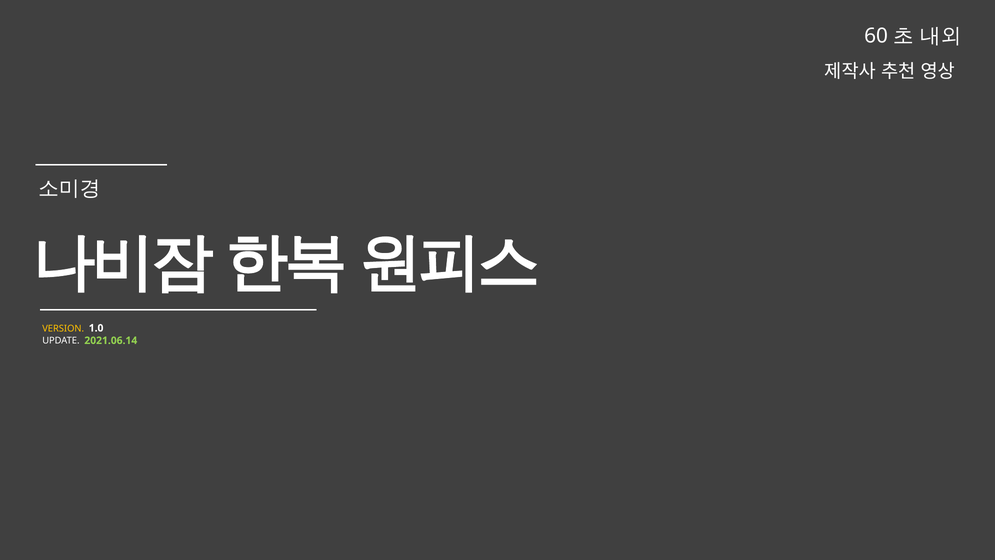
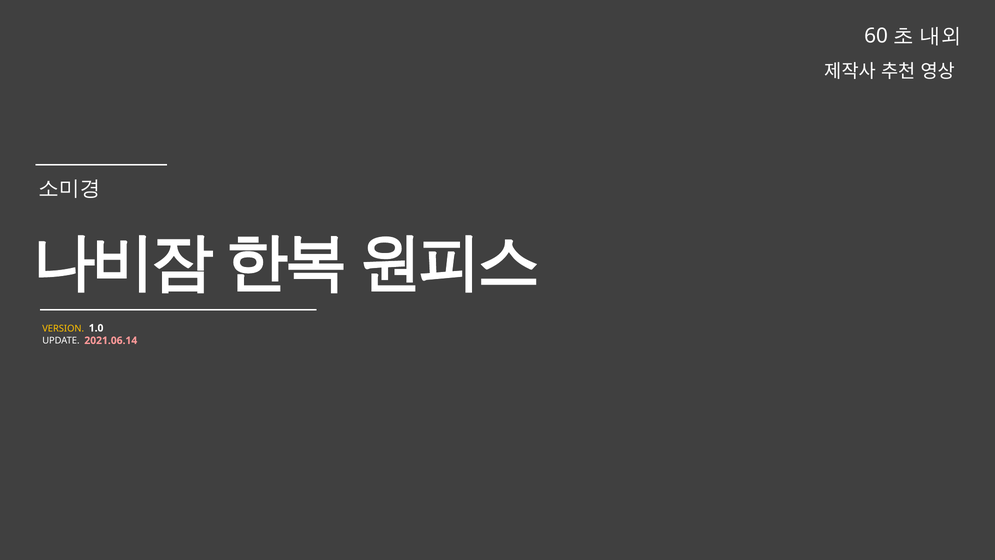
2021.06.14 colour: light green -> pink
